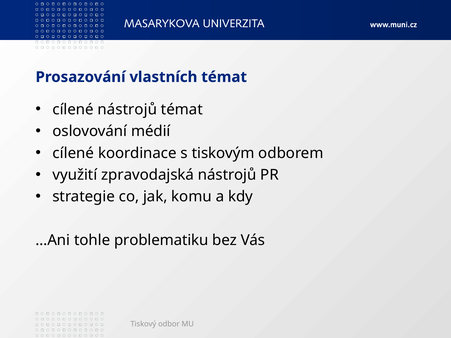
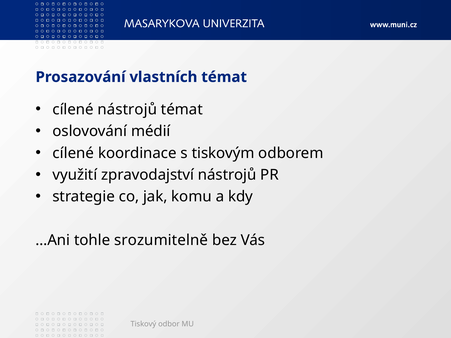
zpravodajská: zpravodajská -> zpravodajství
problematiku: problematiku -> srozumitelně
